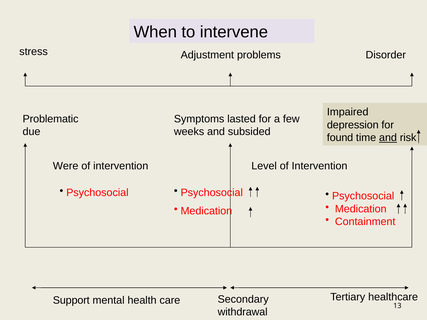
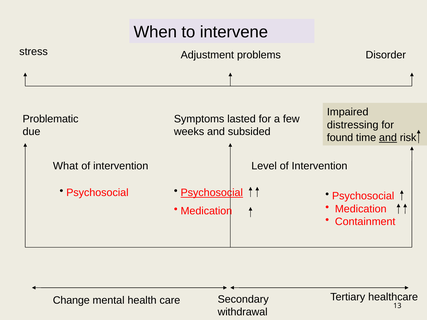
depression: depression -> distressing
Were: Were -> What
Psychosocial at (212, 193) underline: none -> present
Support: Support -> Change
